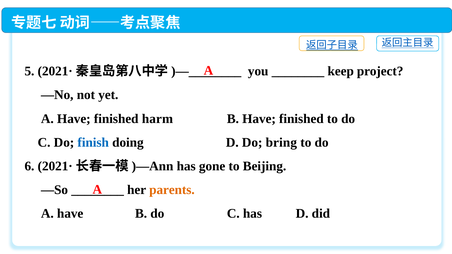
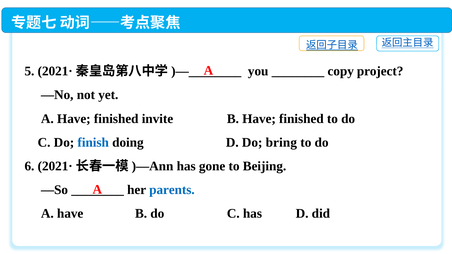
keep: keep -> copy
harm: harm -> invite
parents colour: orange -> blue
